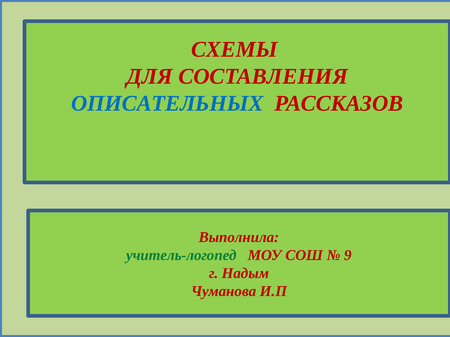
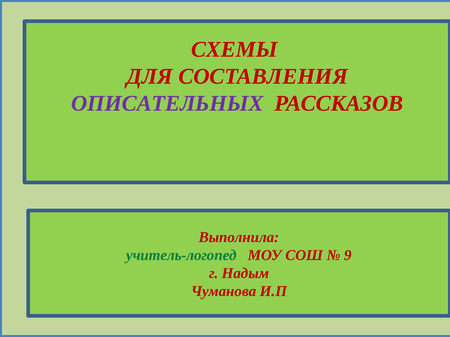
ОПИСАТЕЛЬНЫХ colour: blue -> purple
